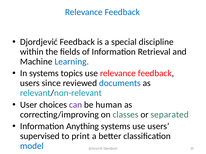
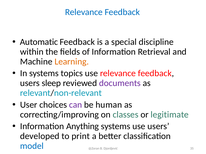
Djordjević at (39, 42): Djordjević -> Automatic
Learning colour: blue -> orange
since: since -> sleep
documents colour: blue -> purple
separated: separated -> legitimate
supervised: supervised -> developed
